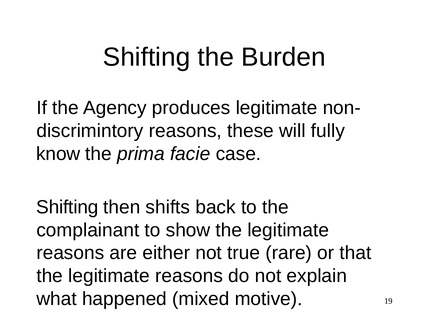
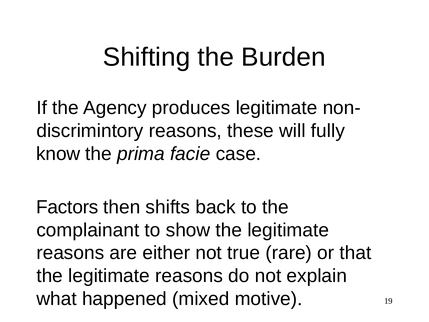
Shifting at (67, 207): Shifting -> Factors
